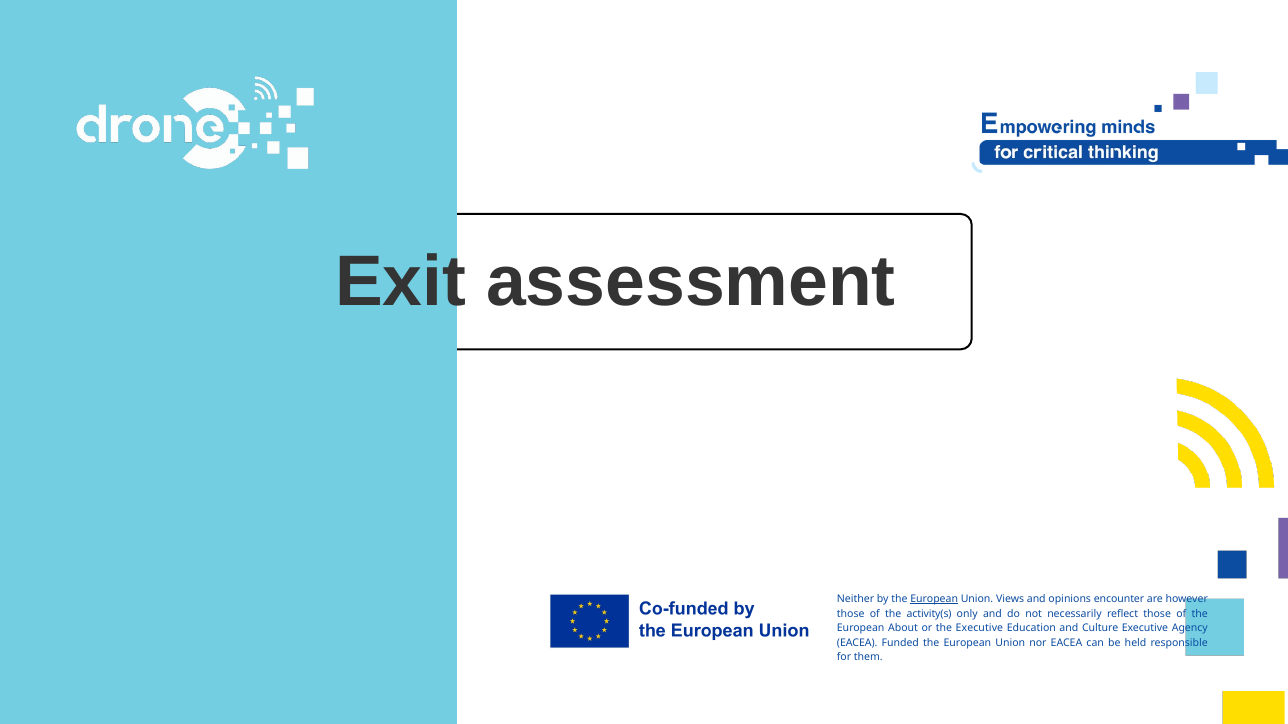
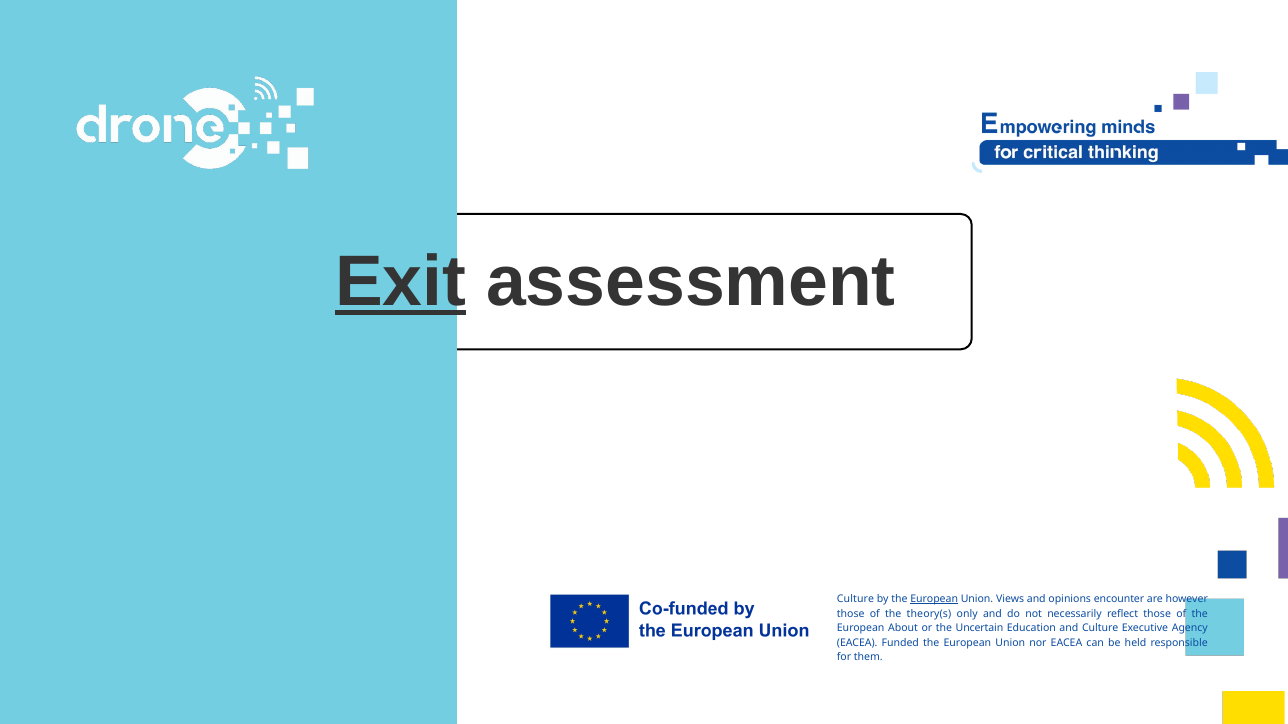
Exit underline: none -> present
Neither at (856, 599): Neither -> Culture
activity(s: activity(s -> theory(s
the Executive: Executive -> Uncertain
